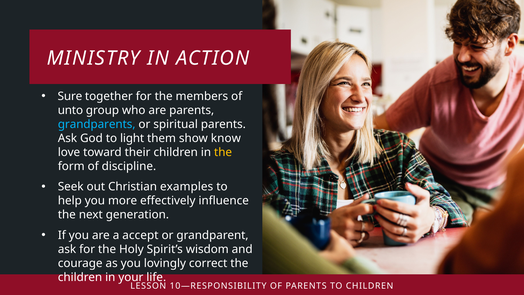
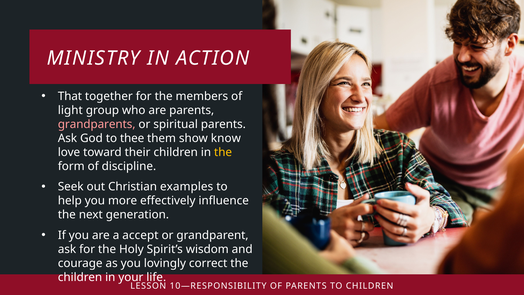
Sure: Sure -> That
unto: unto -> light
grandparents colour: light blue -> pink
light: light -> thee
